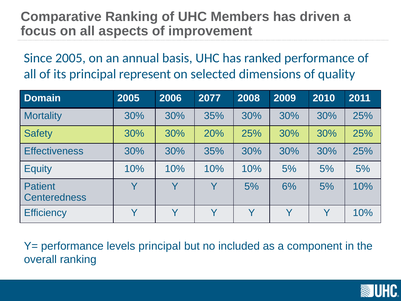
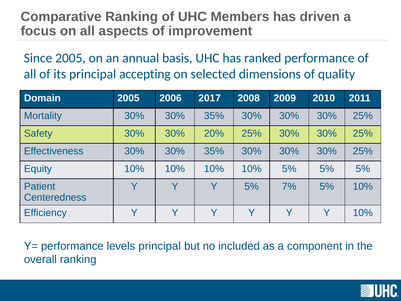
represent: represent -> accepting
2077: 2077 -> 2017
6%: 6% -> 7%
